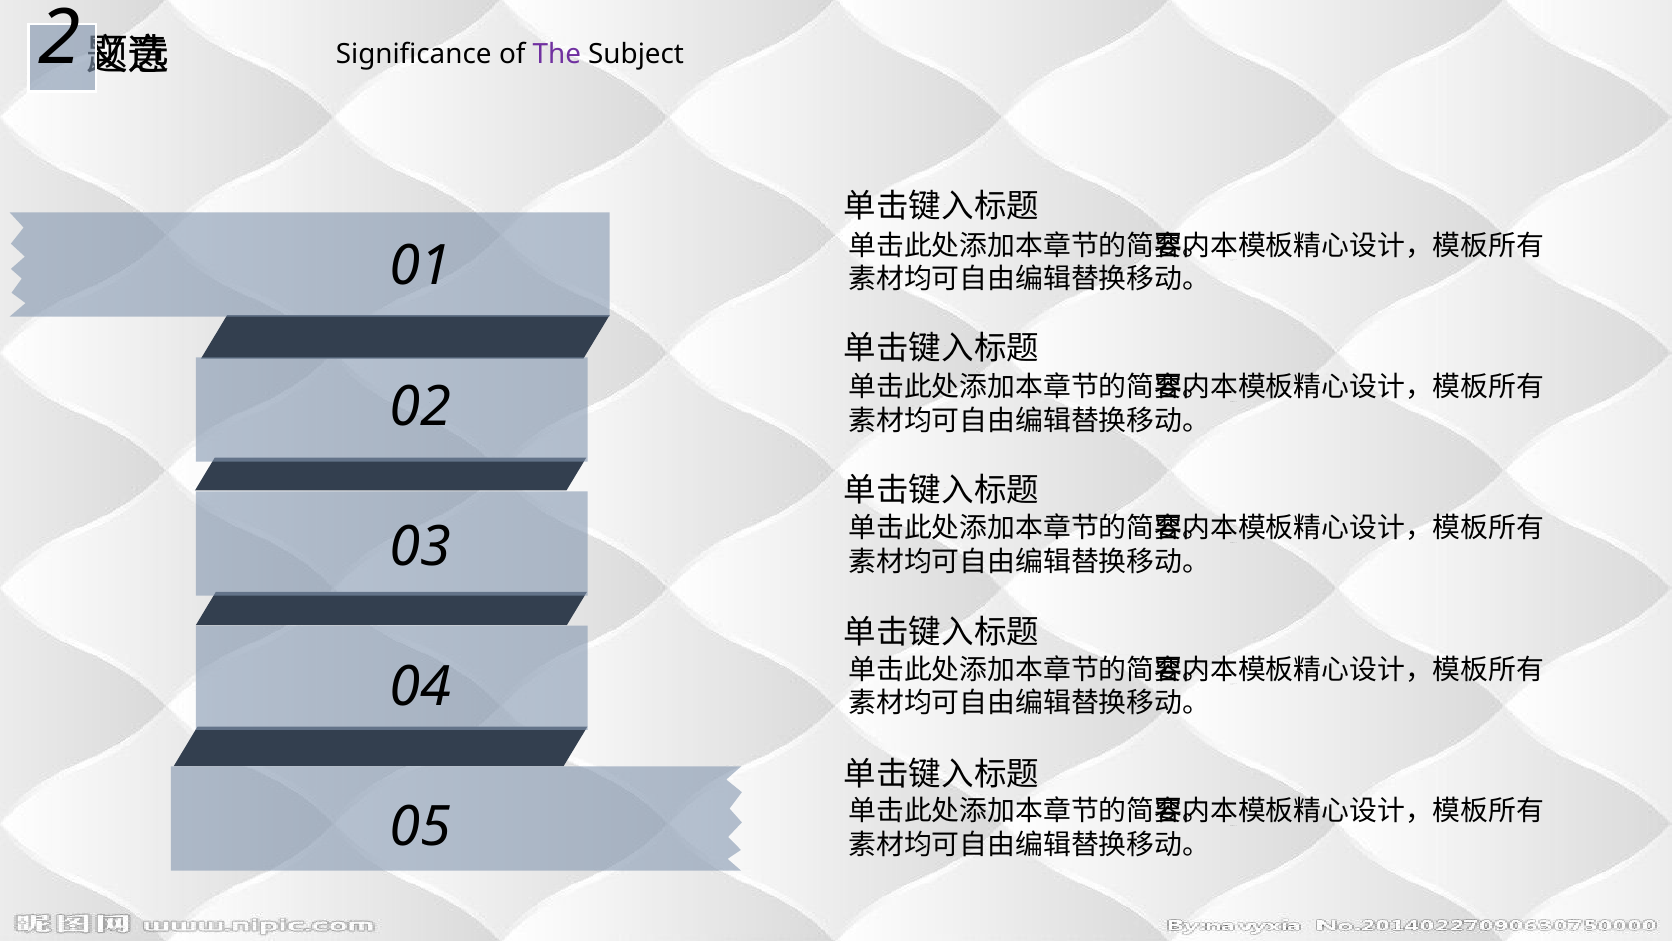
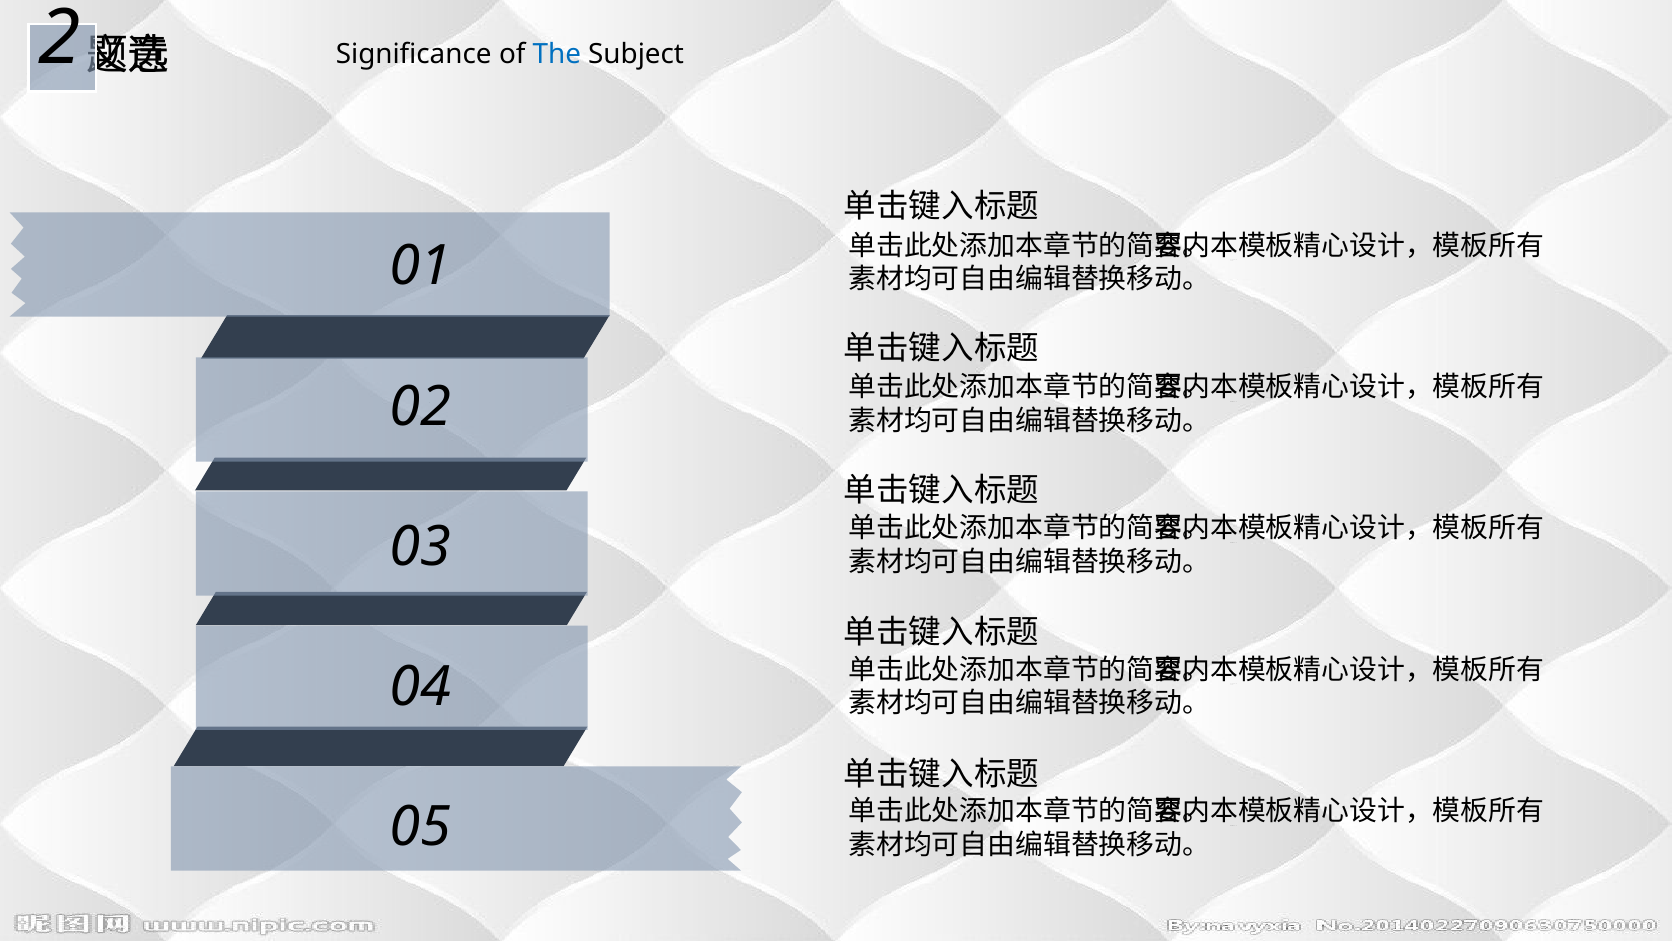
The colour: purple -> blue
